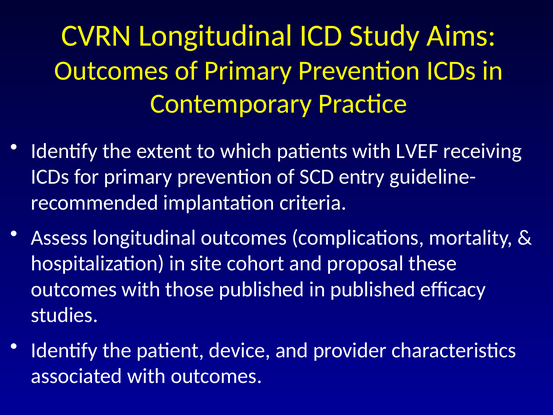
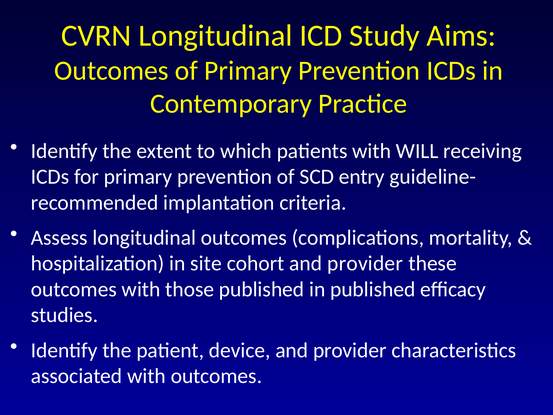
LVEF: LVEF -> WILL
cohort and proposal: proposal -> provider
